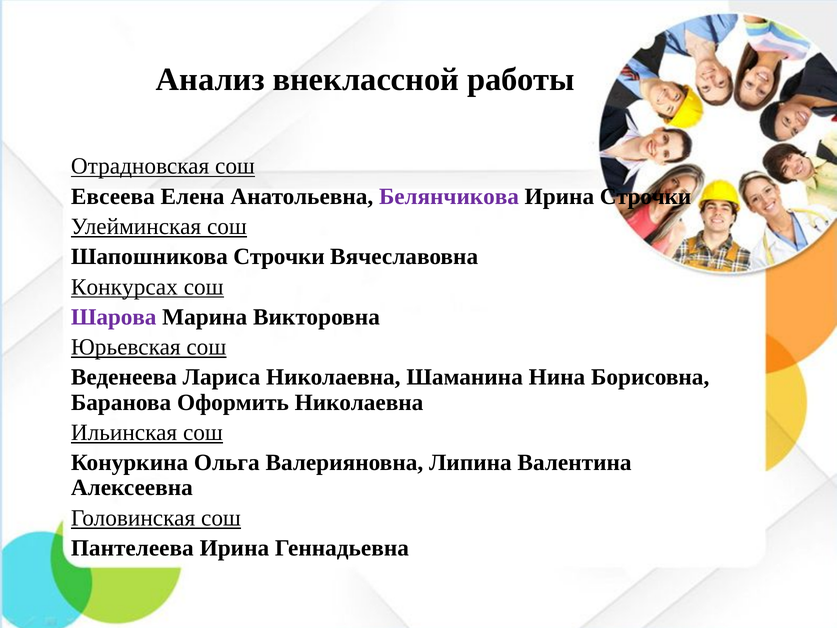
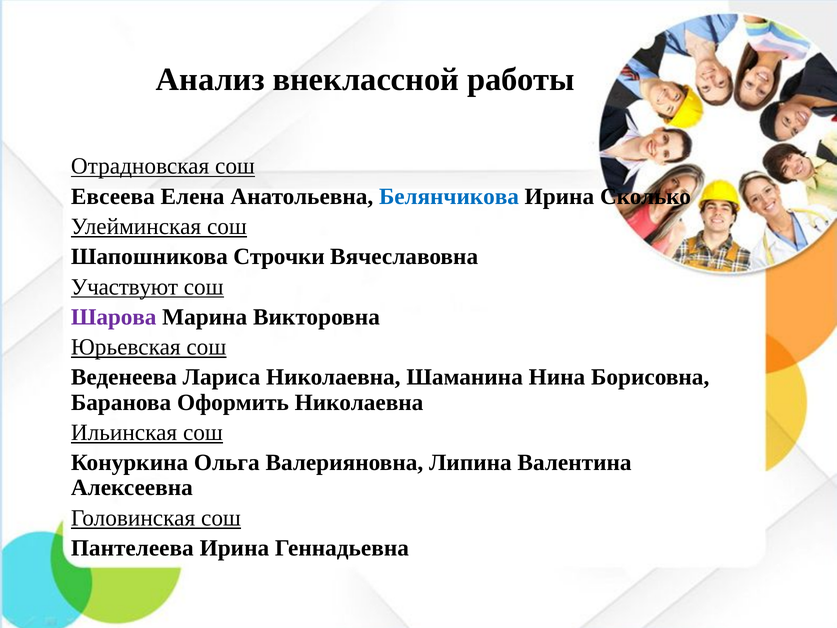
Белянчикова colour: purple -> blue
Ирина Строчки: Строчки -> Сколько
Конкурсах: Конкурсах -> Участвуют
